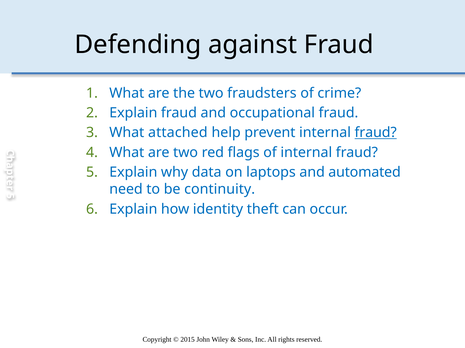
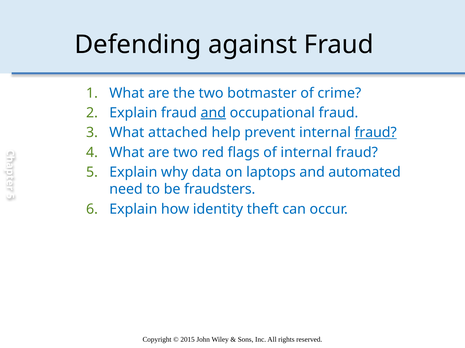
fraudsters: fraudsters -> botmaster
and at (213, 113) underline: none -> present
continuity: continuity -> fraudsters
